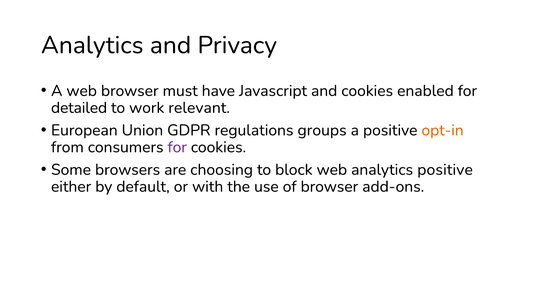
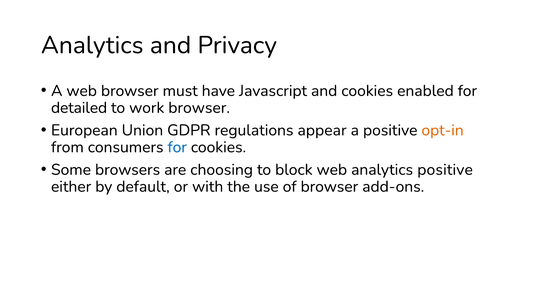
work relevant: relevant -> browser
groups: groups -> appear
for at (177, 147) colour: purple -> blue
